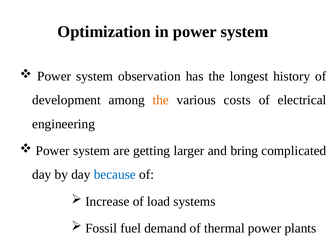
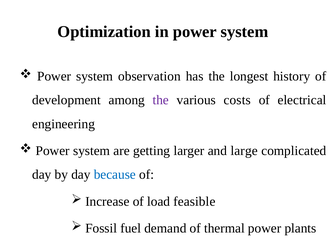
the at (161, 100) colour: orange -> purple
bring: bring -> large
systems: systems -> feasible
